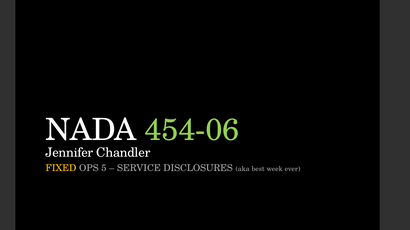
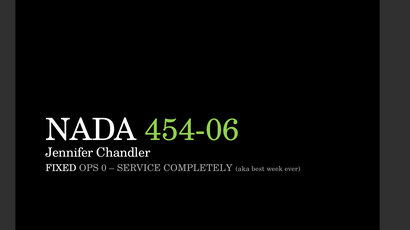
FIXED colour: yellow -> white
5: 5 -> 0
DISCLOSURES: DISCLOSURES -> COMPLETELY
